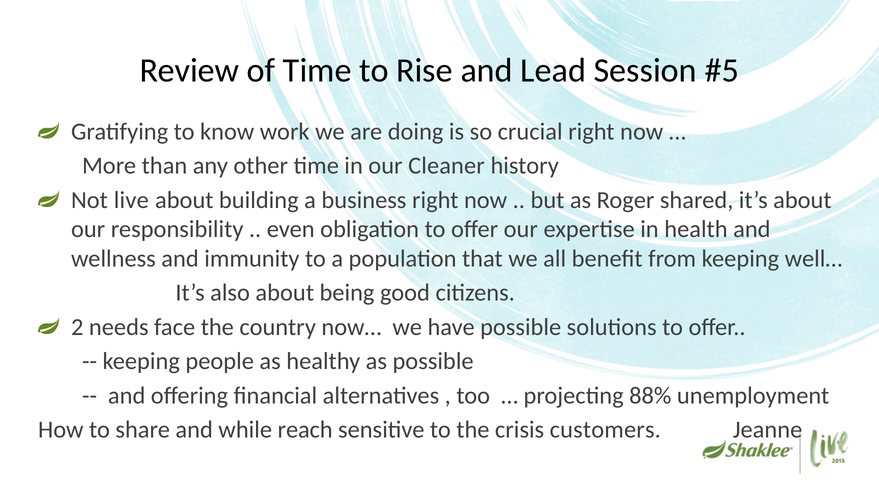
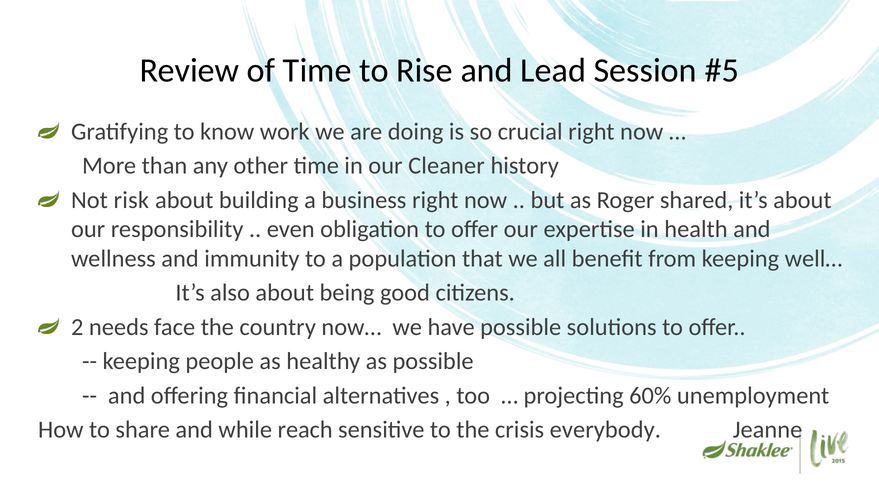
live: live -> risk
88%: 88% -> 60%
customers: customers -> everybody
